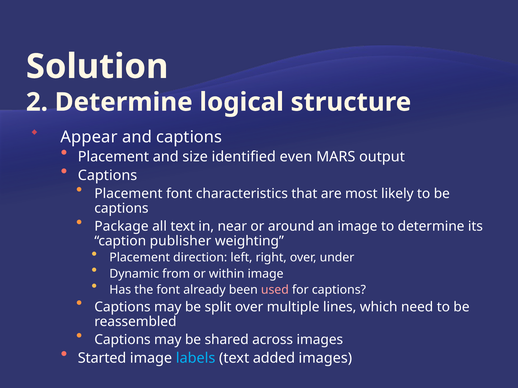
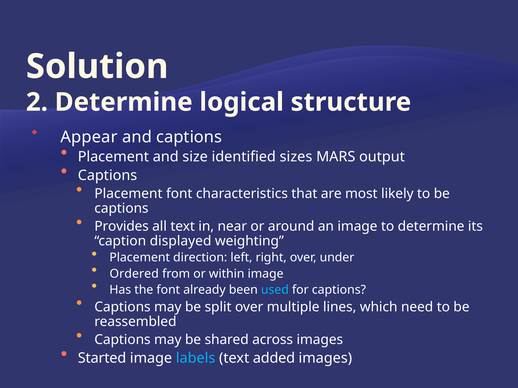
even: even -> sizes
Package: Package -> Provides
publisher: publisher -> displayed
Dynamic: Dynamic -> Ordered
used colour: pink -> light blue
